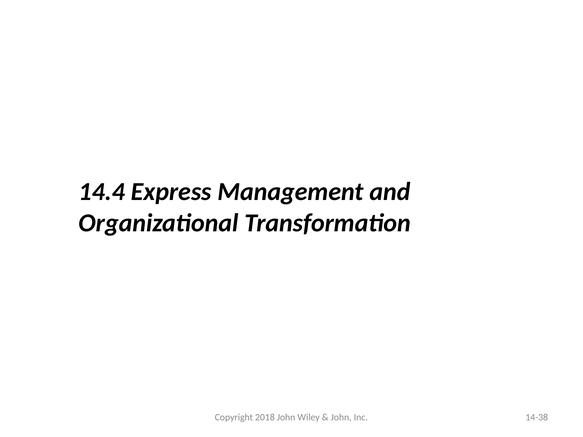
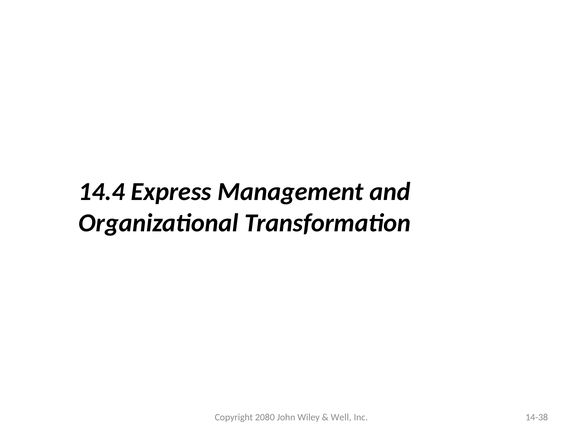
2018: 2018 -> 2080
John at (341, 417): John -> Well
